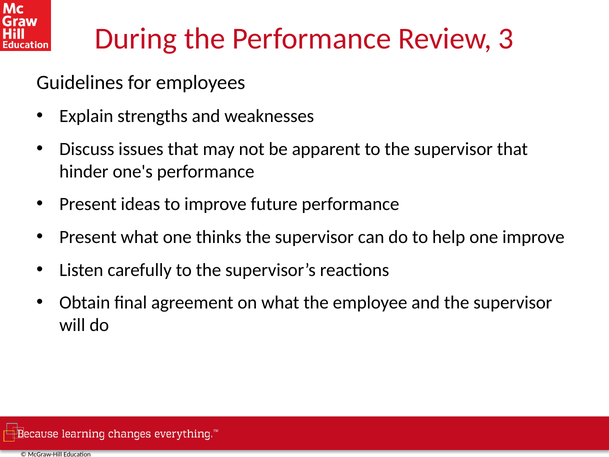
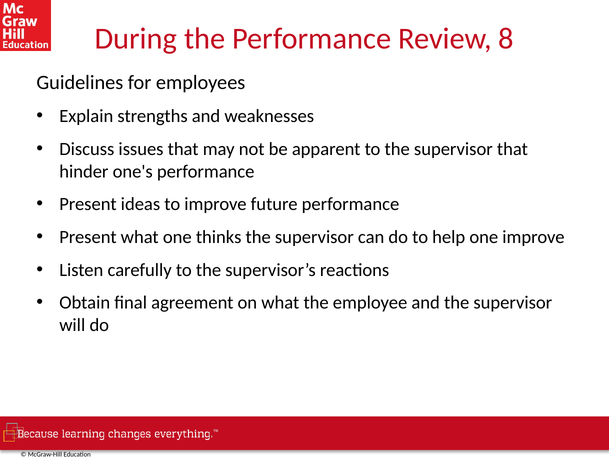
3: 3 -> 8
